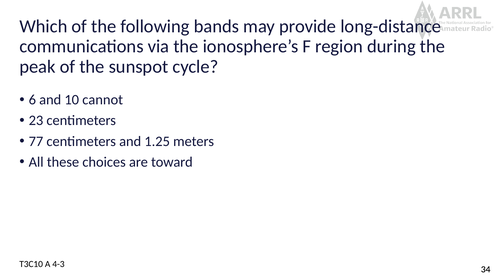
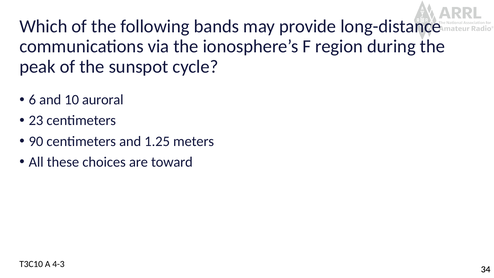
cannot: cannot -> auroral
77: 77 -> 90
